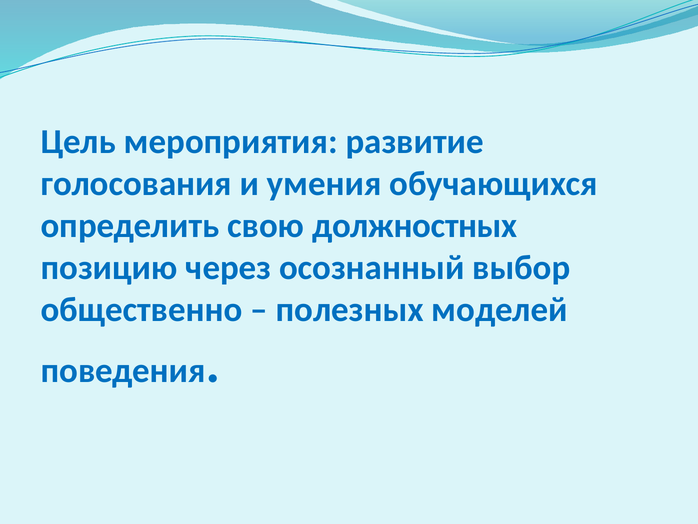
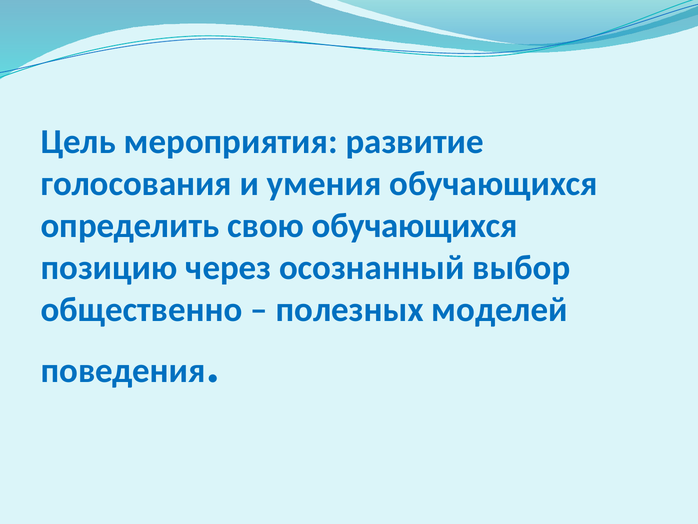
свою должностных: должностных -> обучающихся
